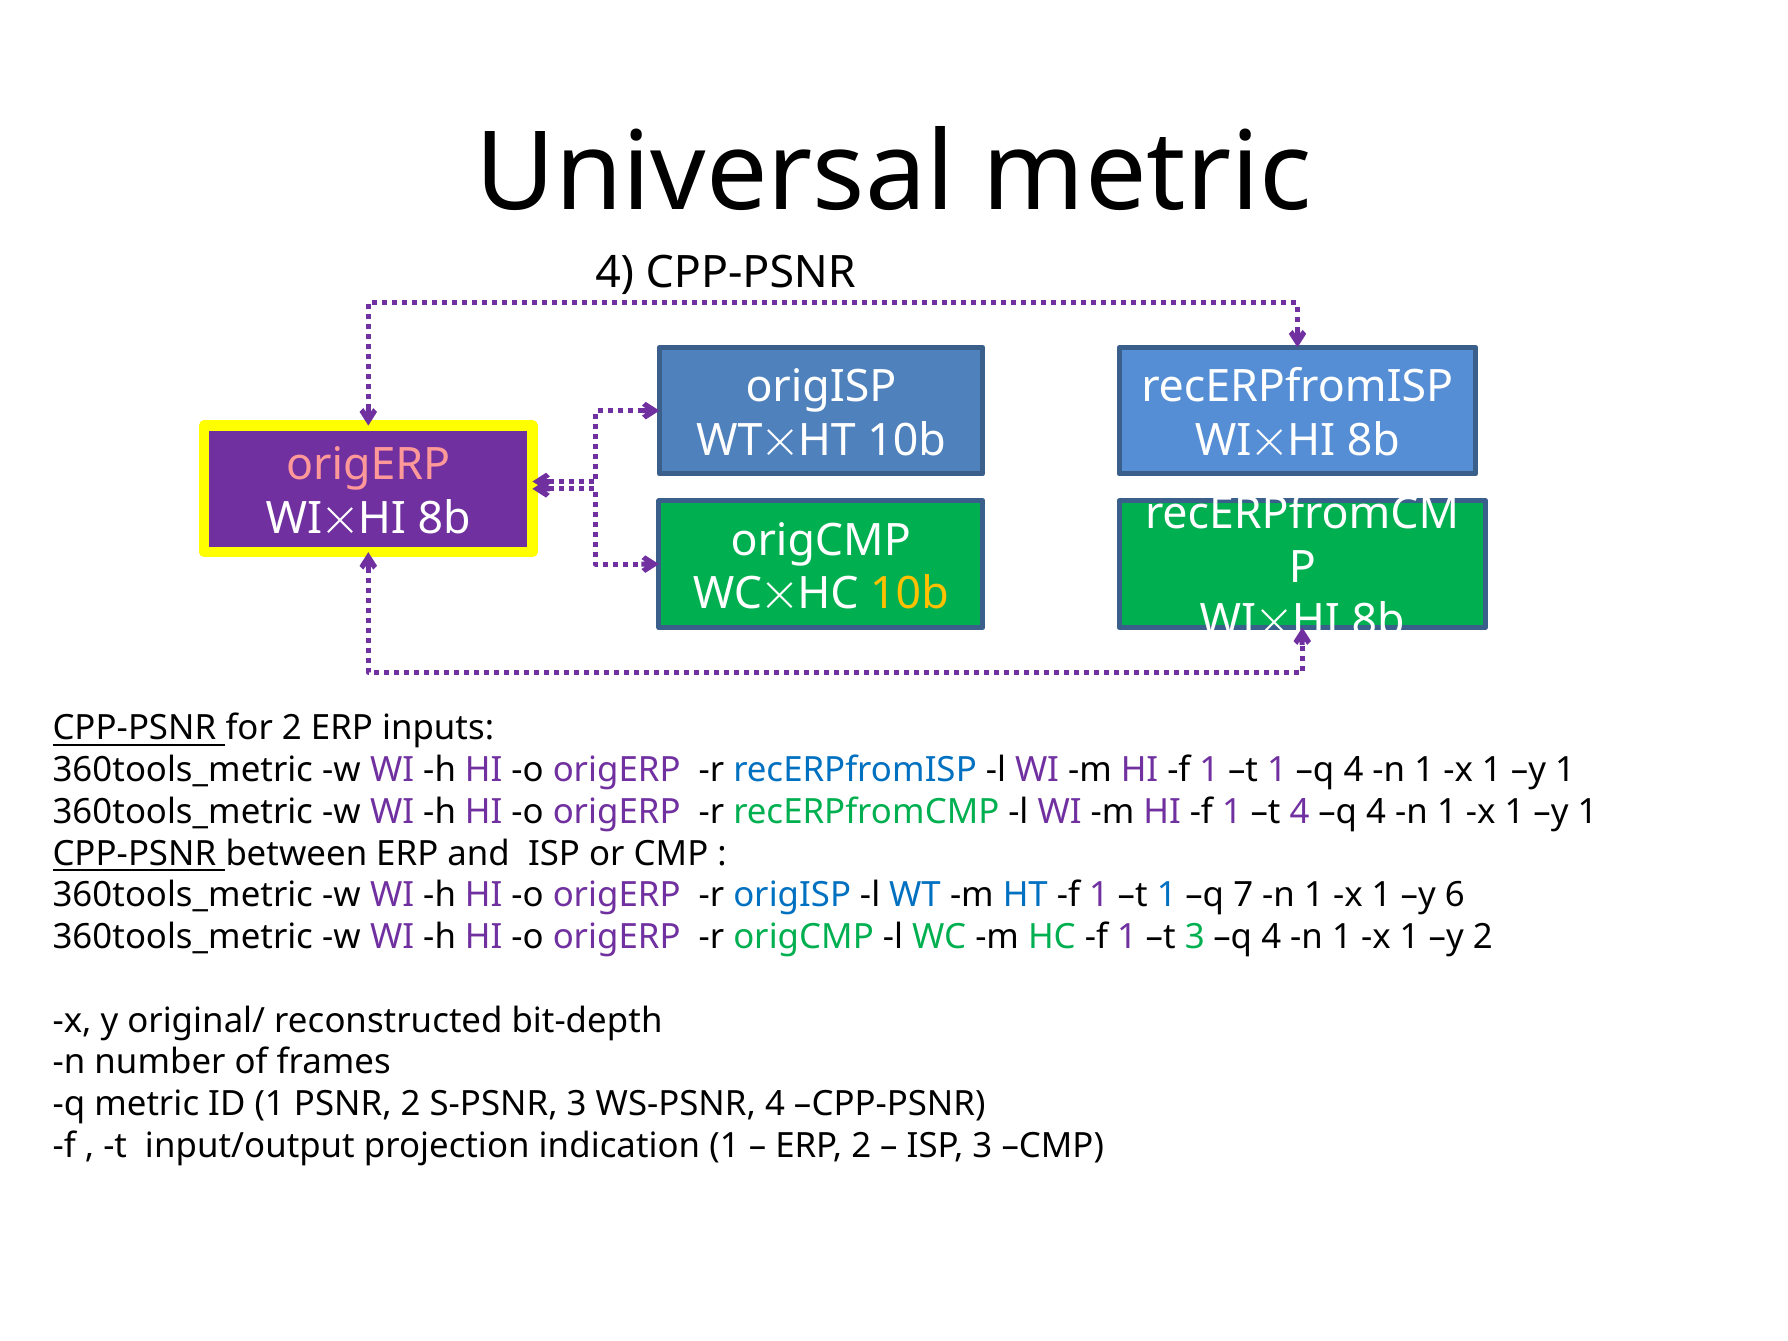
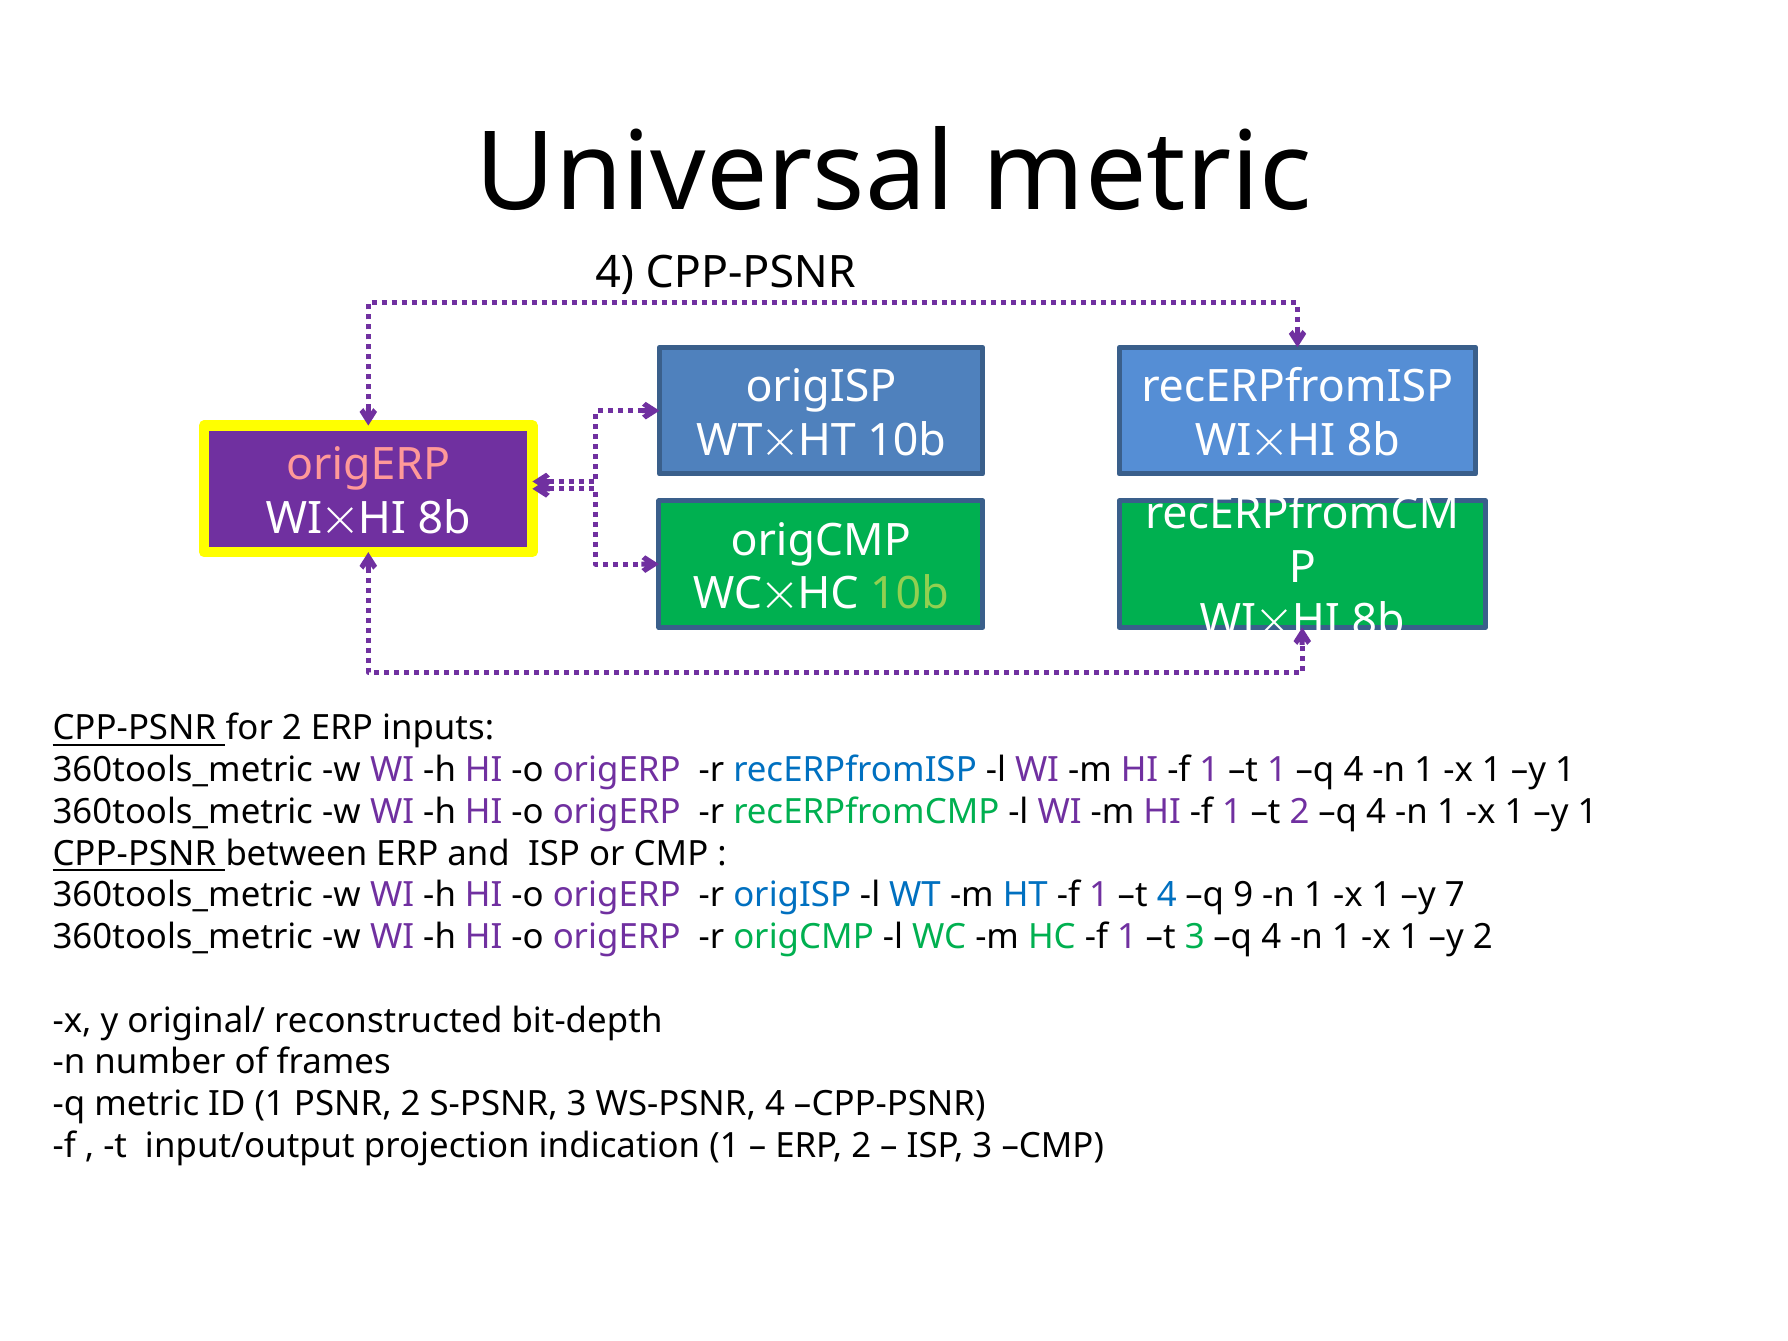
10b at (909, 594) colour: yellow -> light green
t 4: 4 -> 2
1 at (1167, 895): 1 -> 4
7: 7 -> 9
6: 6 -> 7
